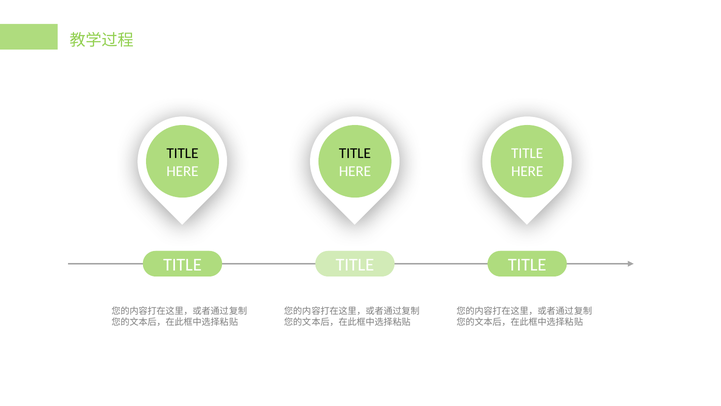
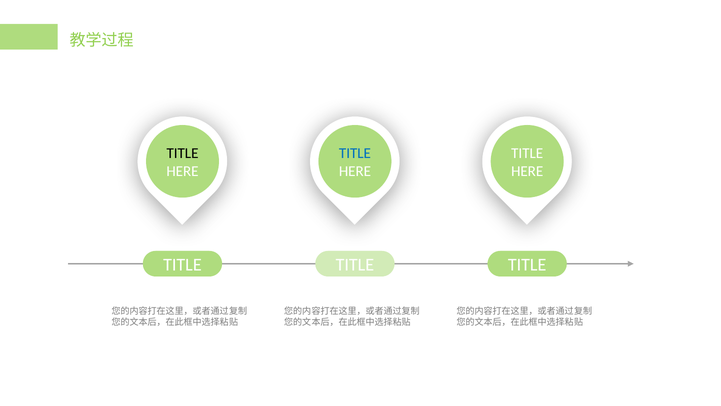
TITLE at (355, 153) colour: black -> blue
